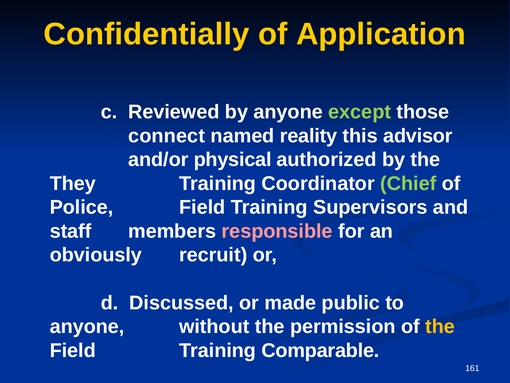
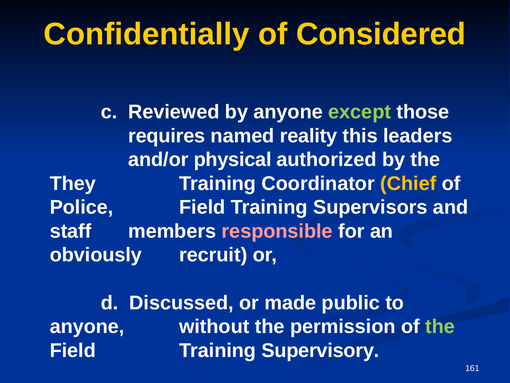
Application: Application -> Considered
connect: connect -> requires
advisor: advisor -> leaders
Chief colour: light green -> yellow
the at (440, 326) colour: yellow -> light green
Comparable: Comparable -> Supervisory
